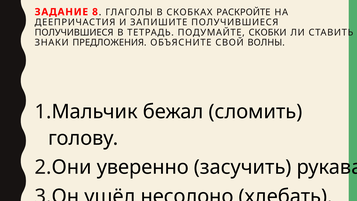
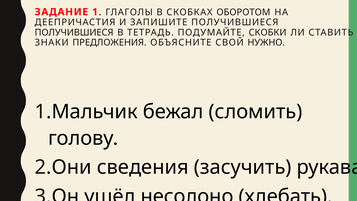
8: 8 -> 1
РАСКРОЙТЕ: РАСКРОЙТЕ -> ОБОРОТОМ
ВОЛНЫ: ВОЛНЫ -> НУЖНО
уверенно: уверенно -> сведения
